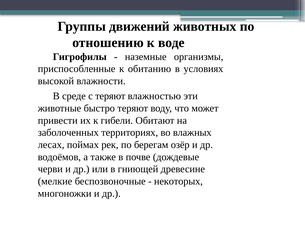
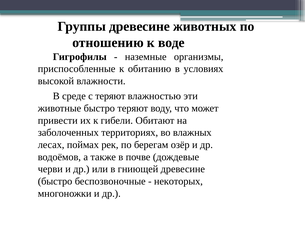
Группы движений: движений -> древесине
мелкие at (55, 182): мелкие -> быстро
